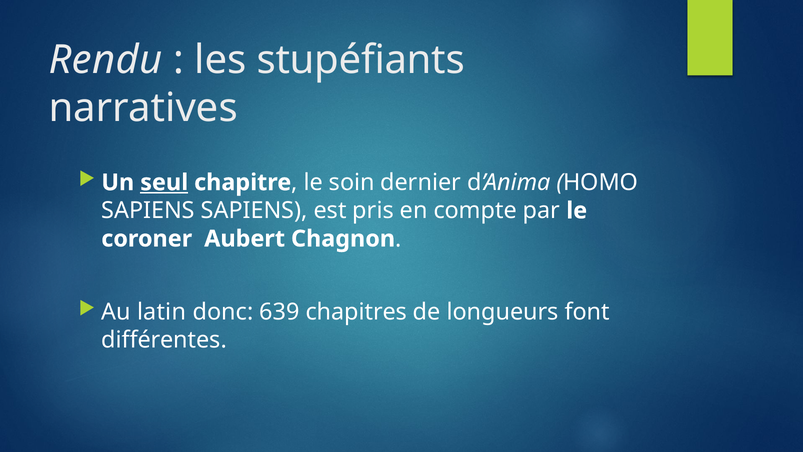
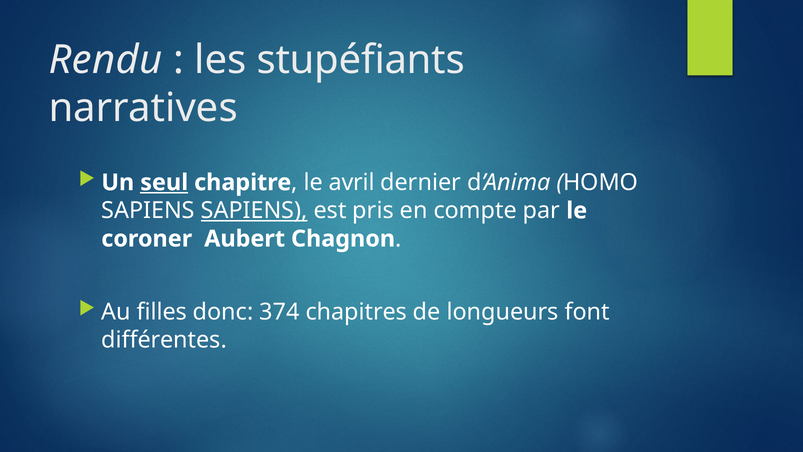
soin: soin -> avril
SAPIENS at (254, 211) underline: none -> present
latin: latin -> filles
639: 639 -> 374
